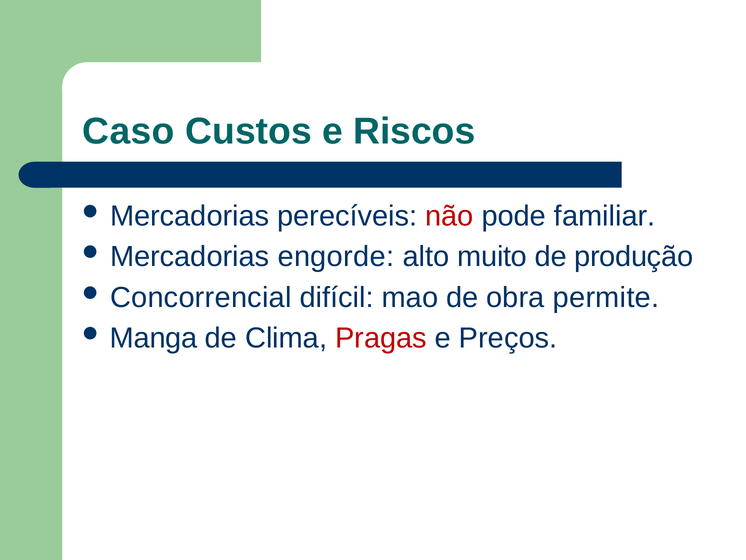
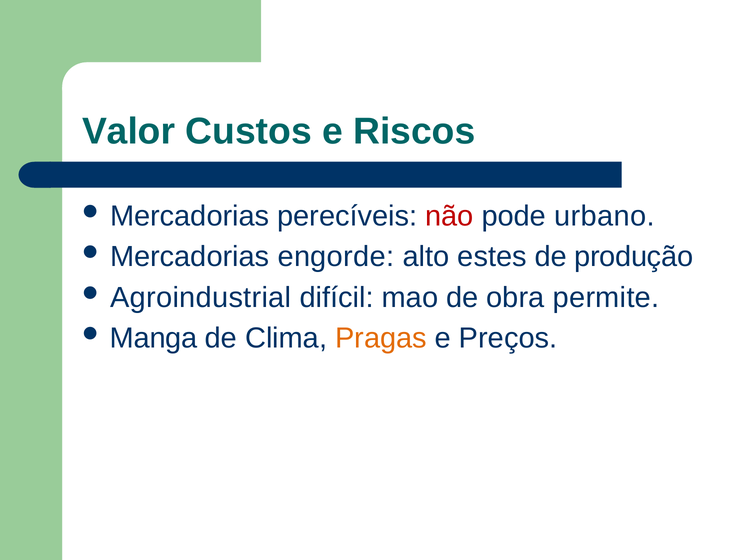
Caso: Caso -> Valor
familiar: familiar -> urbano
muito: muito -> estes
Concorrencial: Concorrencial -> Agroindustrial
Pragas colour: red -> orange
